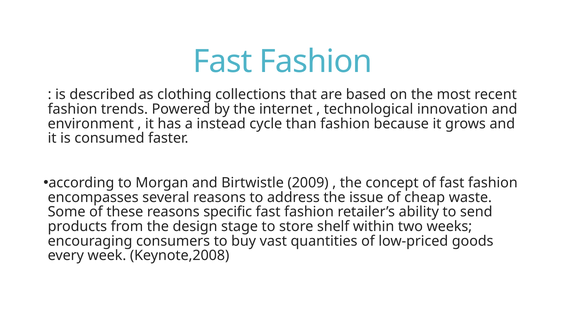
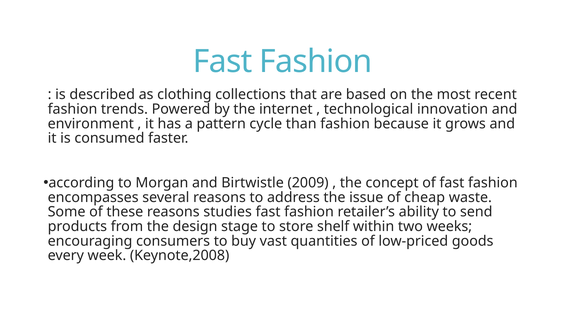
instead: instead -> pattern
specific: specific -> studies
